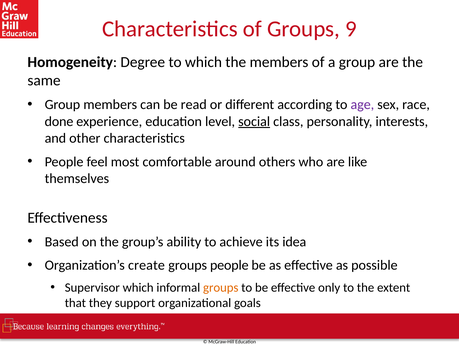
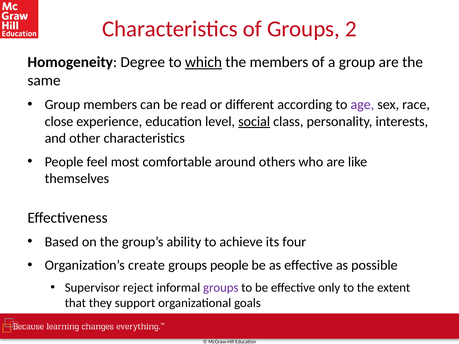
9: 9 -> 2
which at (203, 62) underline: none -> present
done: done -> close
idea: idea -> four
Supervisor which: which -> reject
groups at (221, 288) colour: orange -> purple
